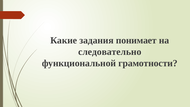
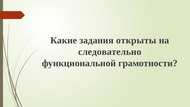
понимает: понимает -> открыты
